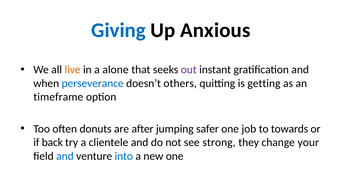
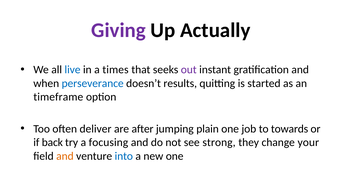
Giving colour: blue -> purple
Anxious: Anxious -> Actually
live colour: orange -> blue
alone: alone -> times
others: others -> results
getting: getting -> started
donuts: donuts -> deliver
safer: safer -> plain
clientele: clientele -> focusing
and at (65, 156) colour: blue -> orange
